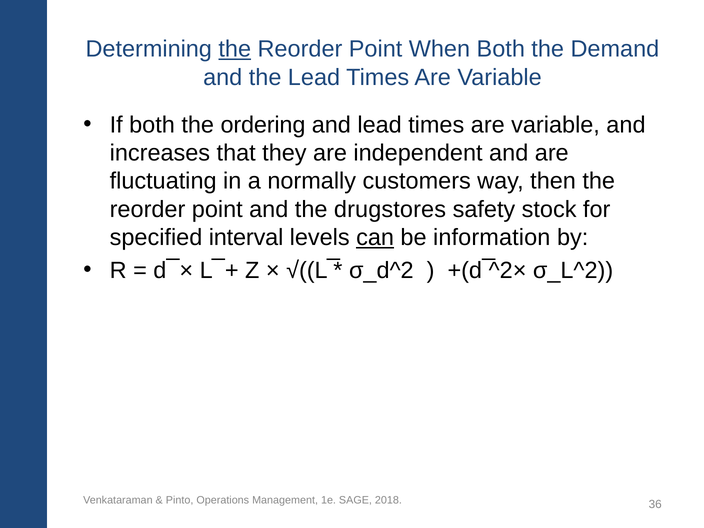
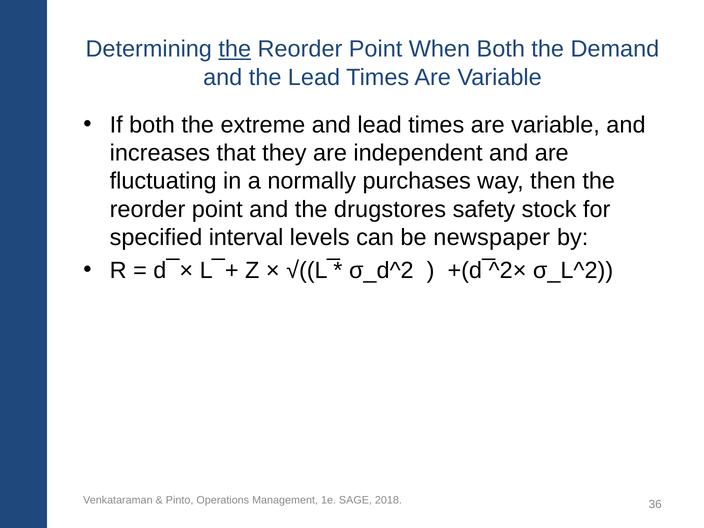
ordering: ordering -> extreme
customers: customers -> purchases
can underline: present -> none
information: information -> newspaper
